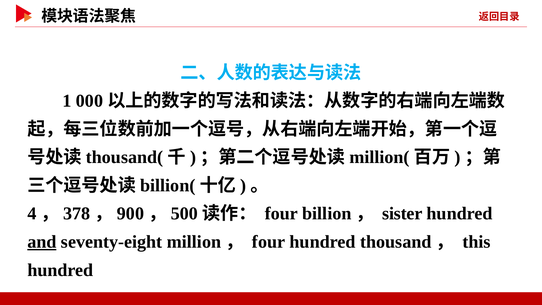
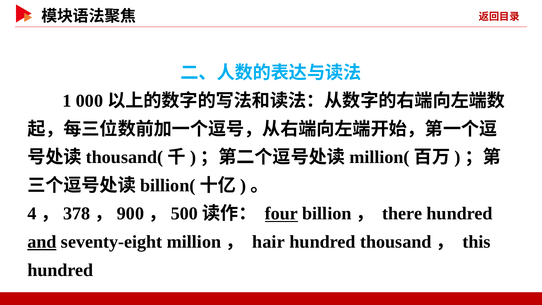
four at (281, 214) underline: none -> present
sister: sister -> there
four at (269, 242): four -> hair
